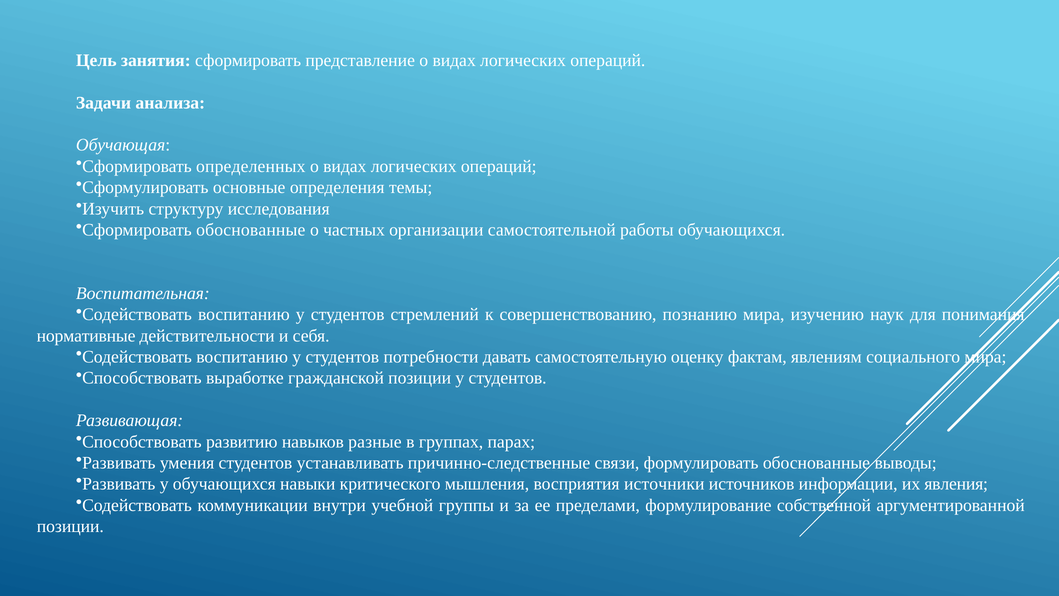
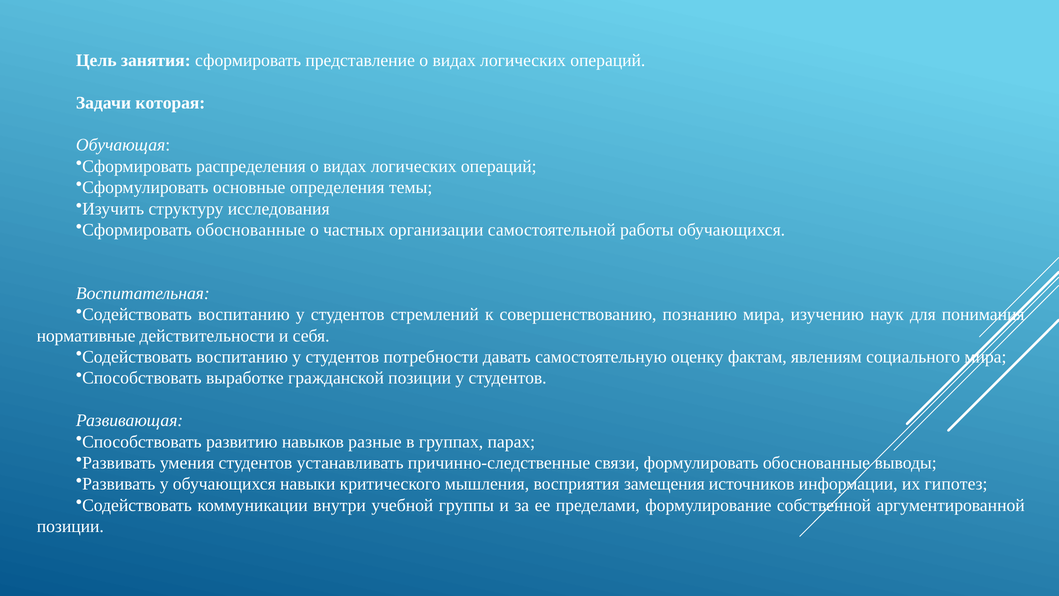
анализа: анализа -> которая
определенных: определенных -> распределения
источники: источники -> замещения
явления: явления -> гипотез
